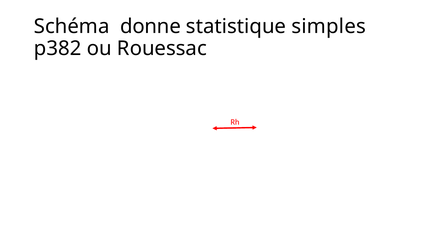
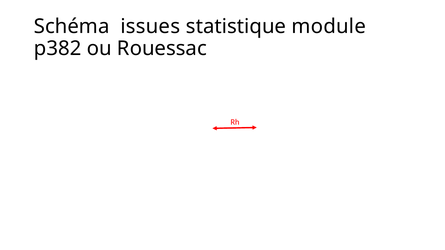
donne: donne -> issues
simples: simples -> module
